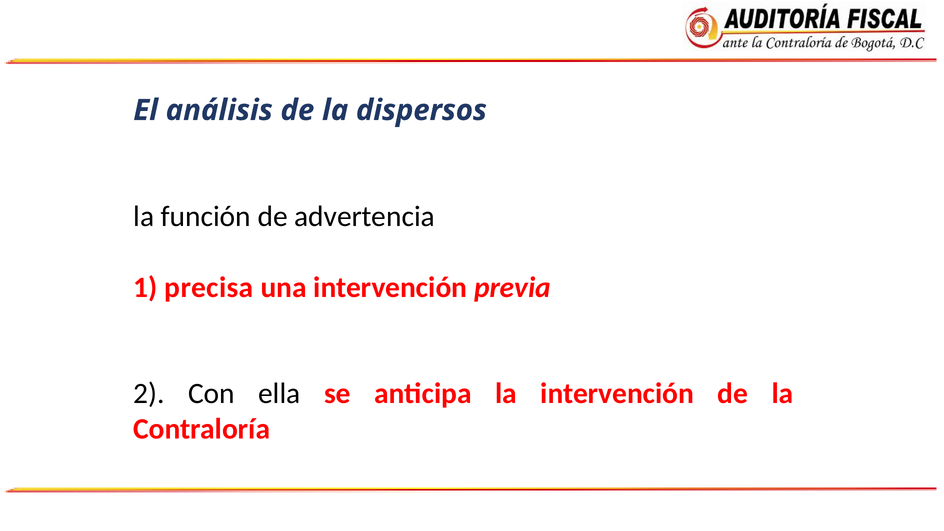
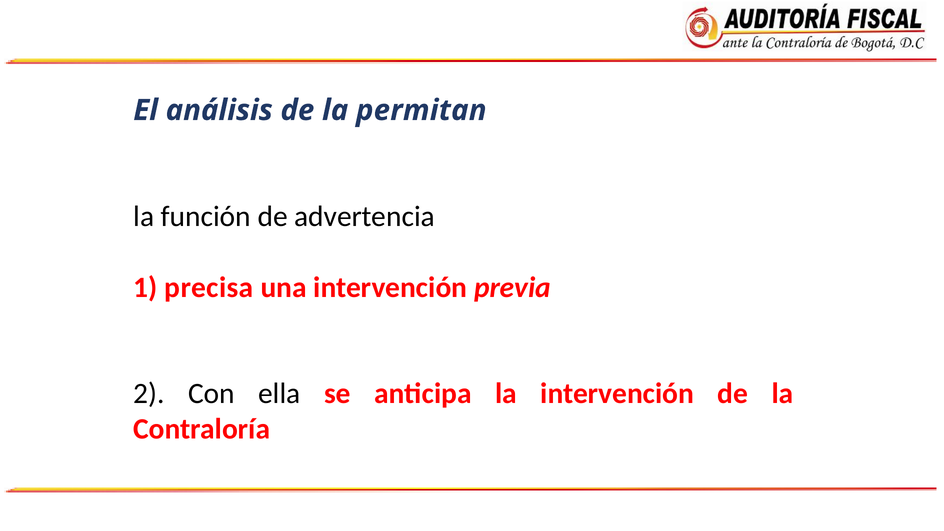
dispersos: dispersos -> permitan
